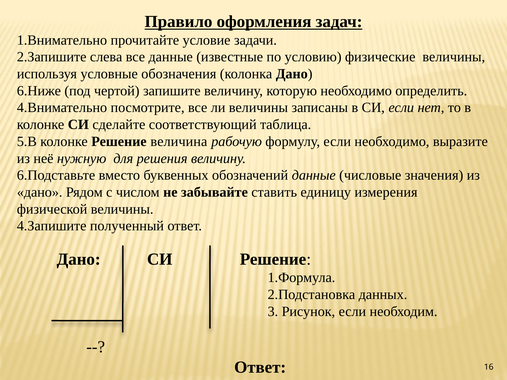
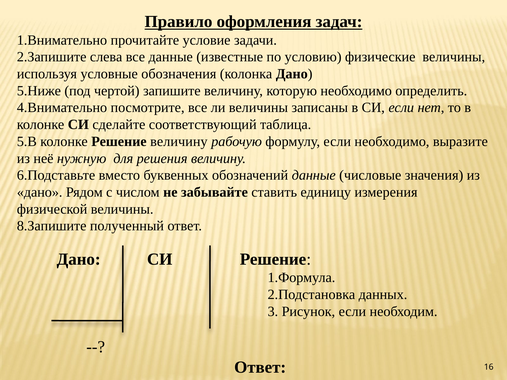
6.Ниже: 6.Ниже -> 5.Ниже
Решение величина: величина -> величину
4.Запишите: 4.Запишите -> 8.Запишите
